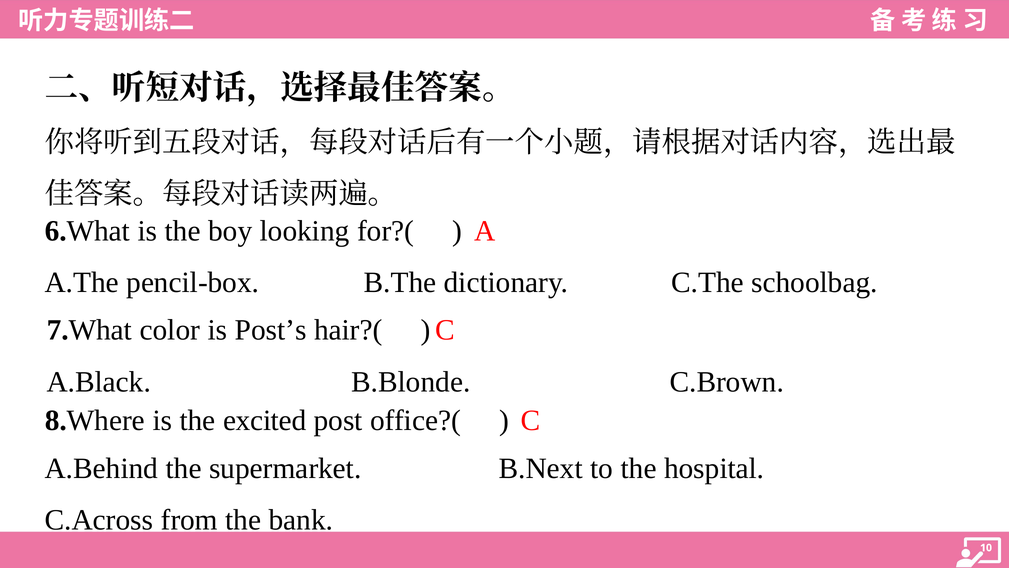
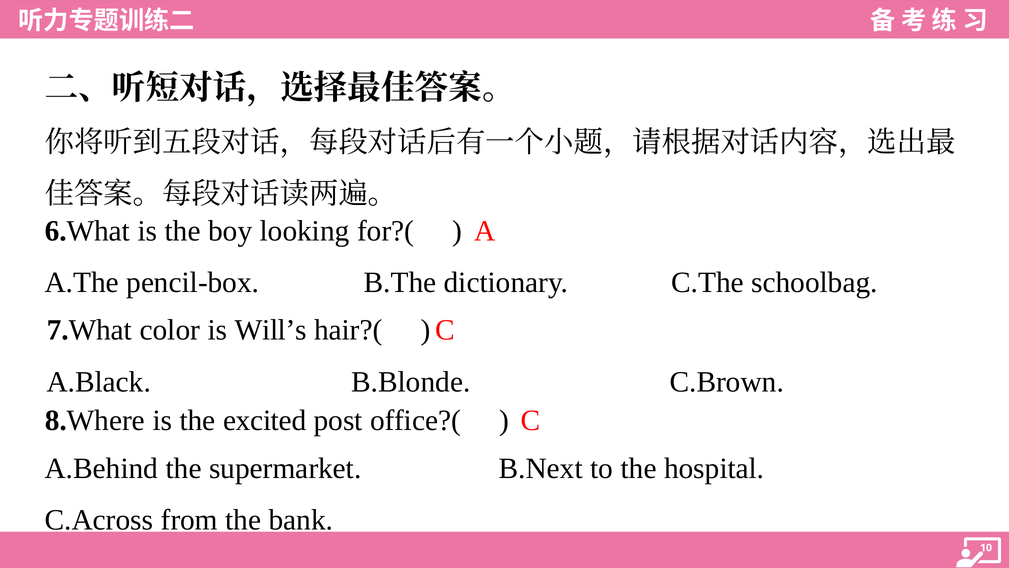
Post’s: Post’s -> Will’s
